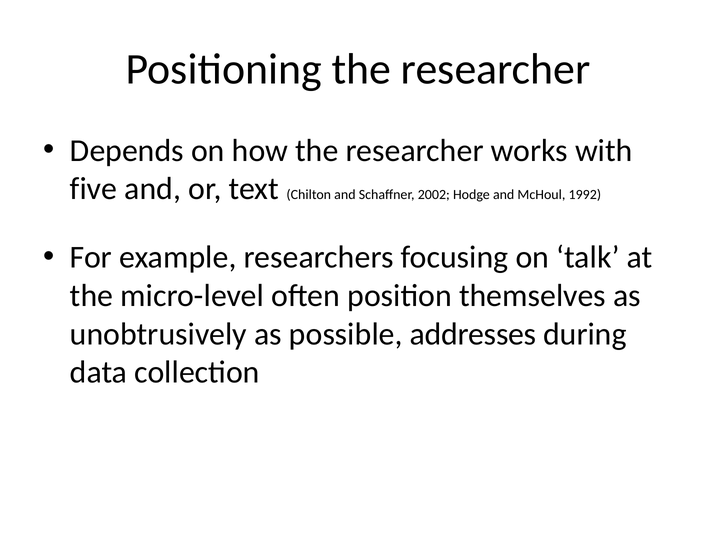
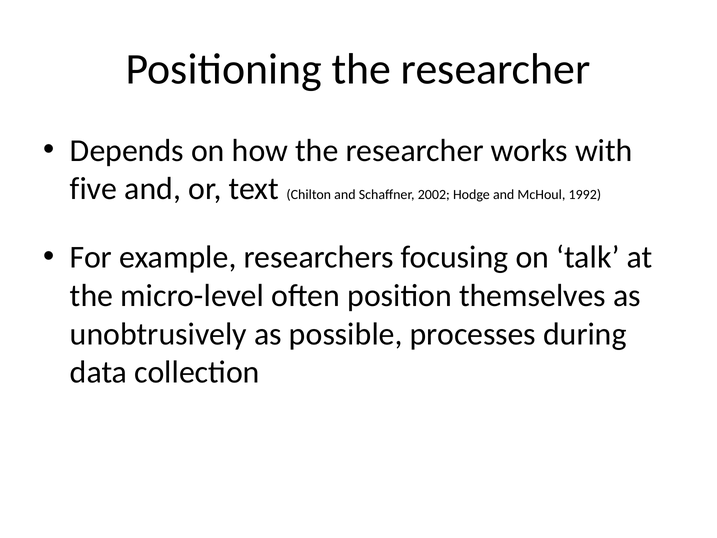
addresses: addresses -> processes
